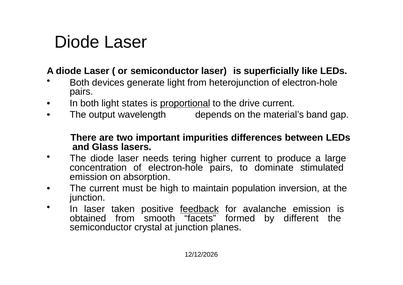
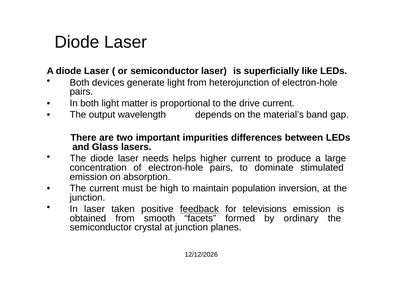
states: states -> matter
proportional underline: present -> none
tering: tering -> helps
avalanche: avalanche -> televisions
different: different -> ordinary
